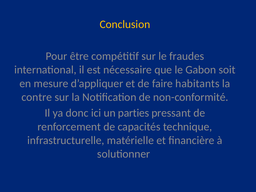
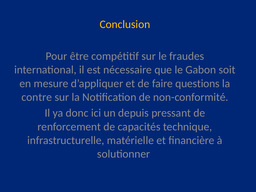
habitants: habitants -> questions
parties: parties -> depuis
